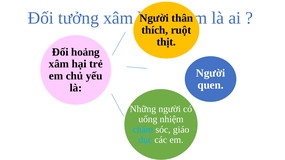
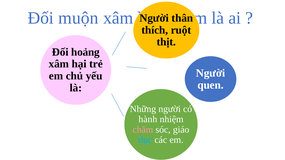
tưởng: tưởng -> muộn
uống: uống -> hành
chăm colour: light blue -> pink
